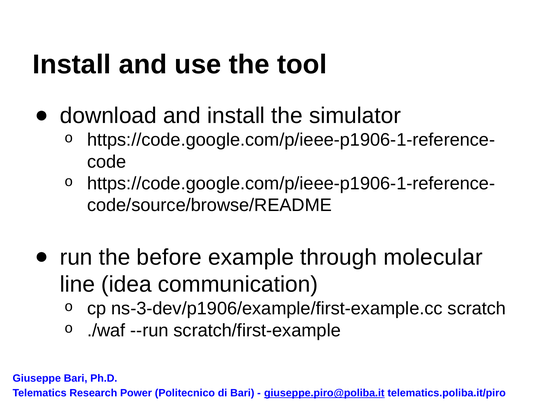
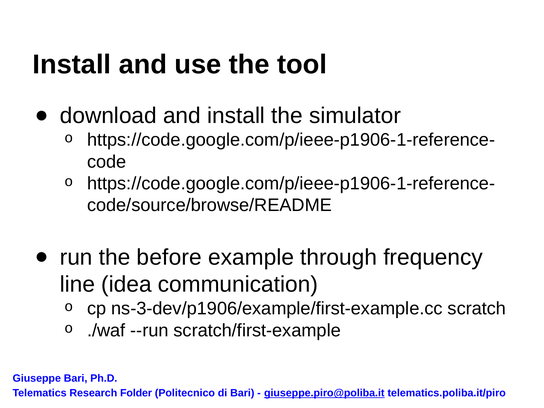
molecular: molecular -> frequency
Power: Power -> Folder
